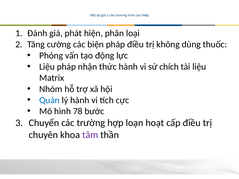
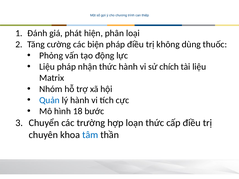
78: 78 -> 18
loạn hoạt: hoạt -> thức
tâm colour: purple -> blue
